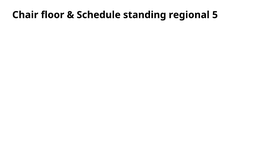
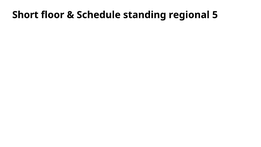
Chair: Chair -> Short
